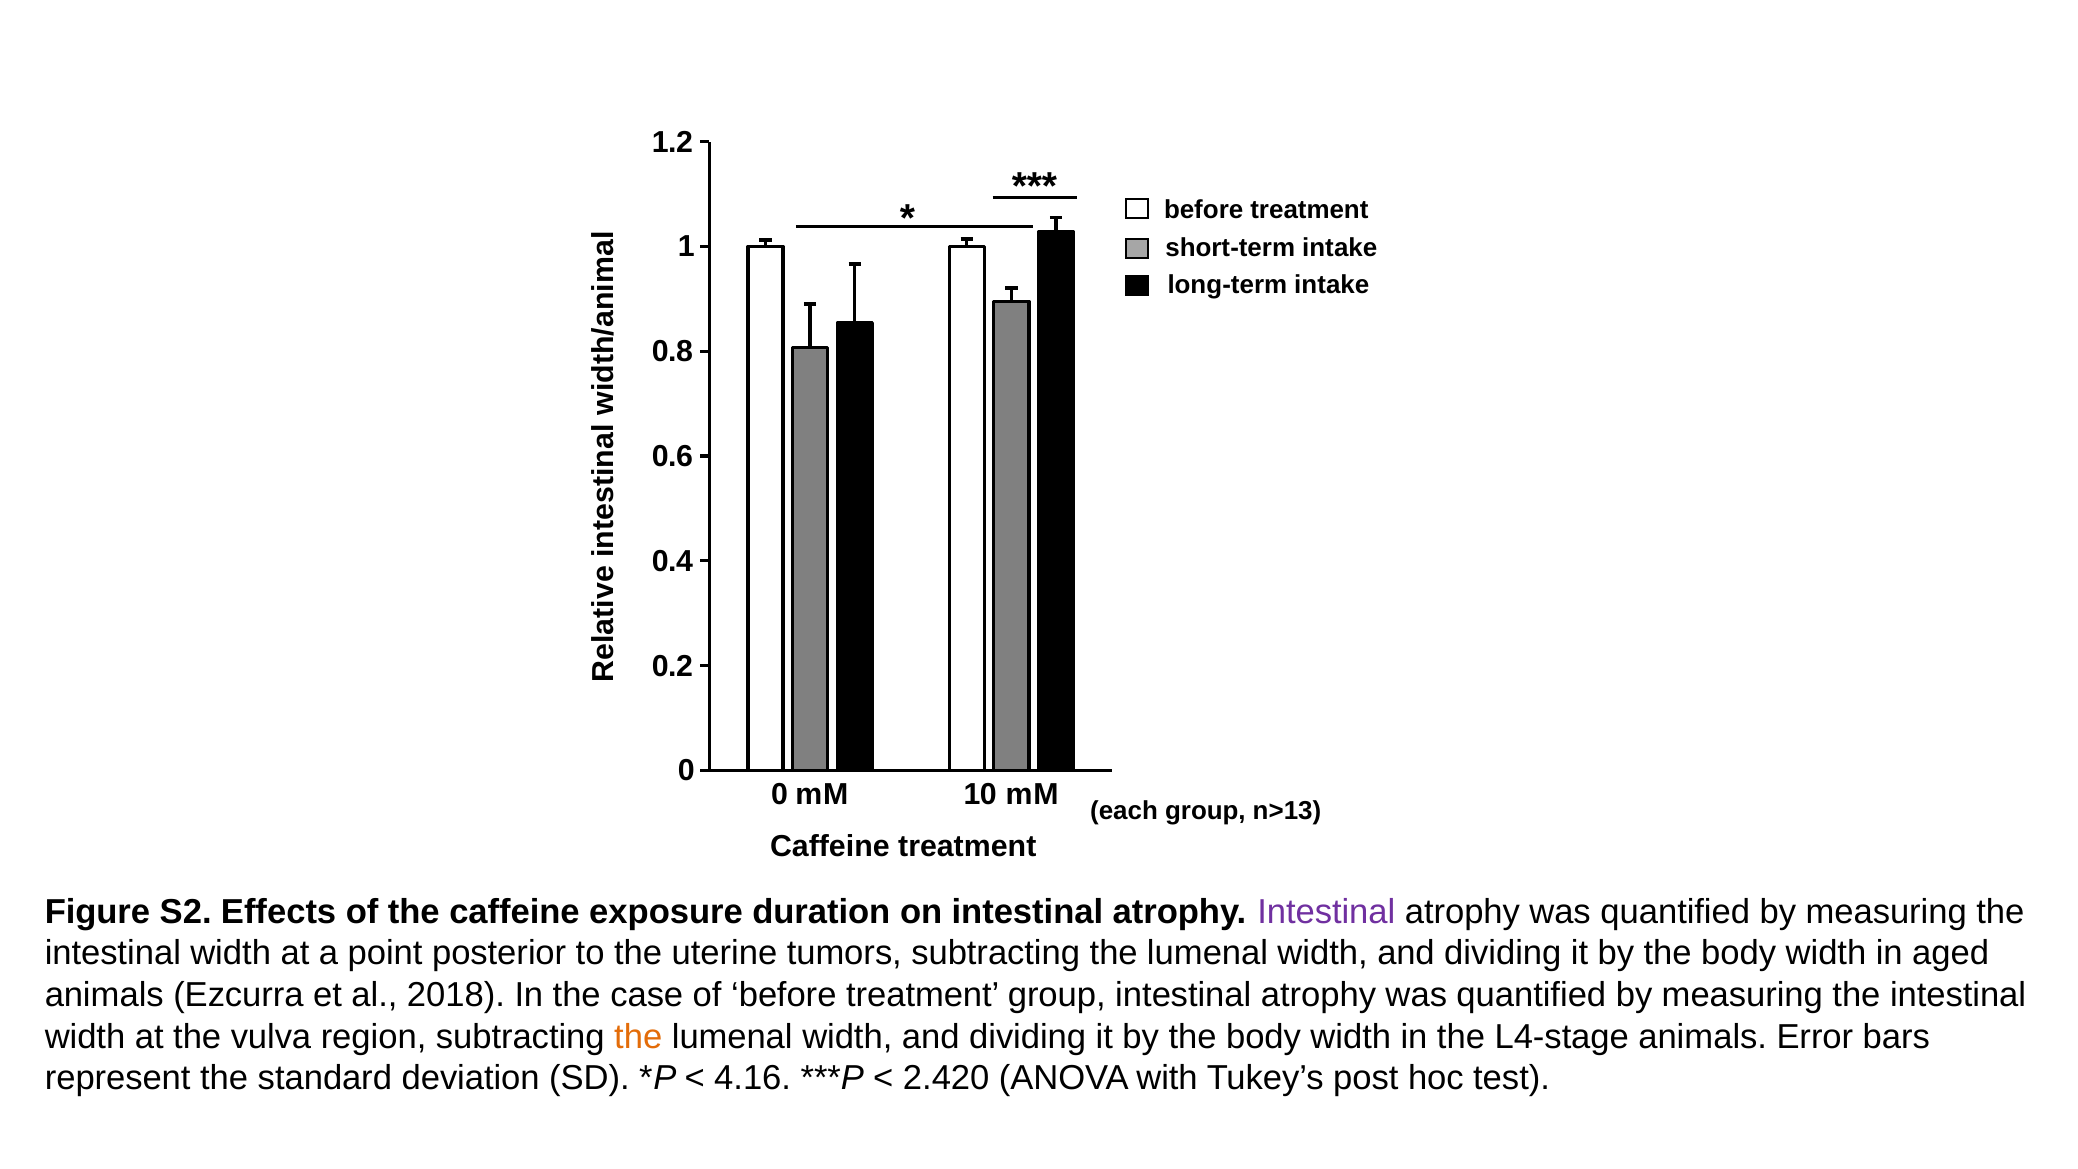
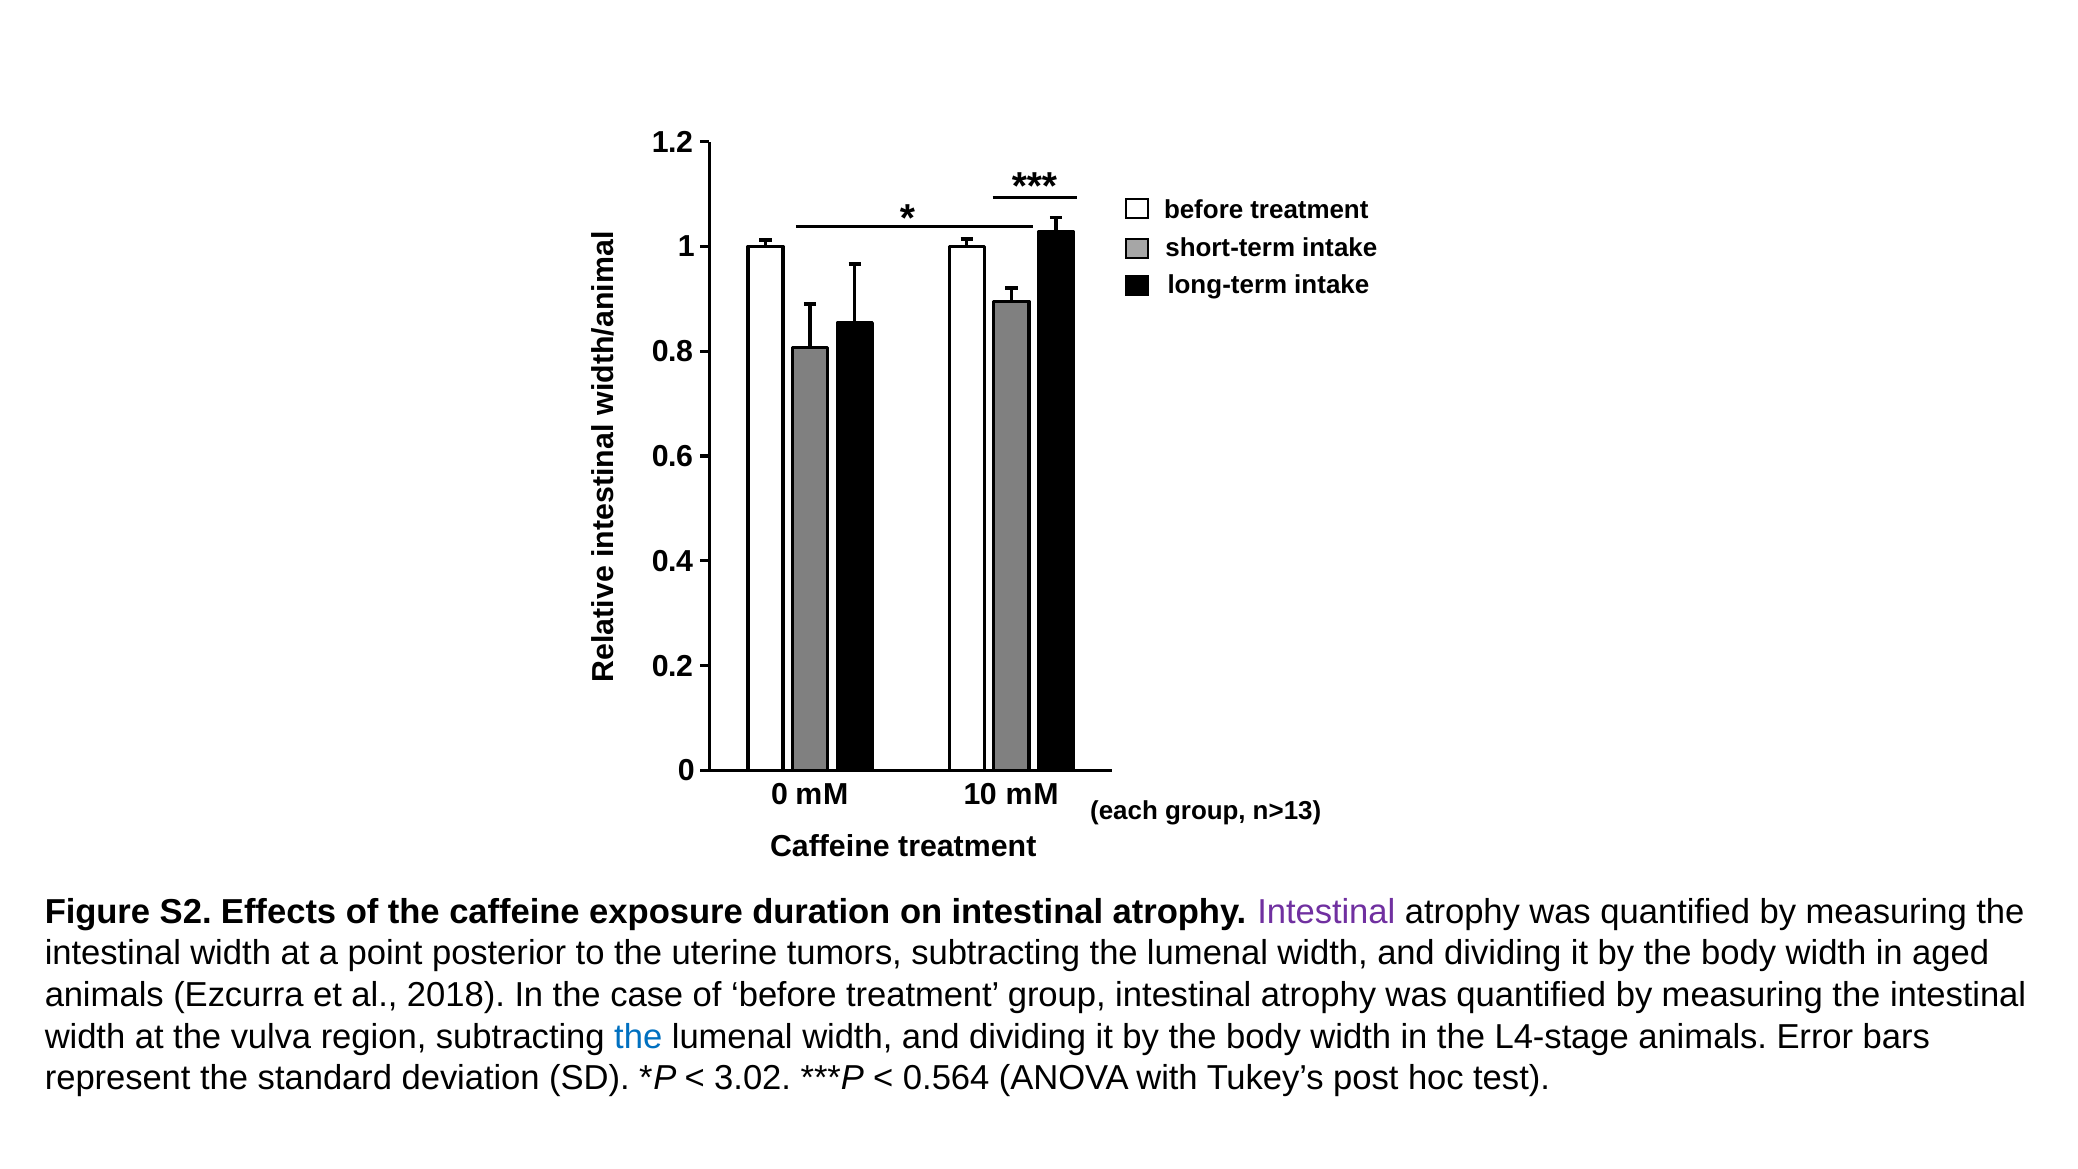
the at (638, 1037) colour: orange -> blue
4.16: 4.16 -> 3.02
2.420: 2.420 -> 0.564
